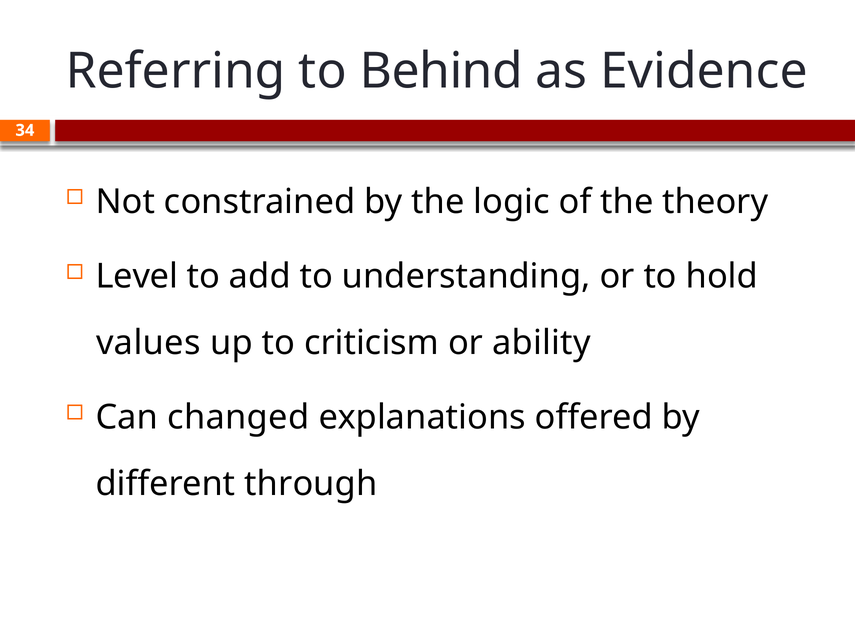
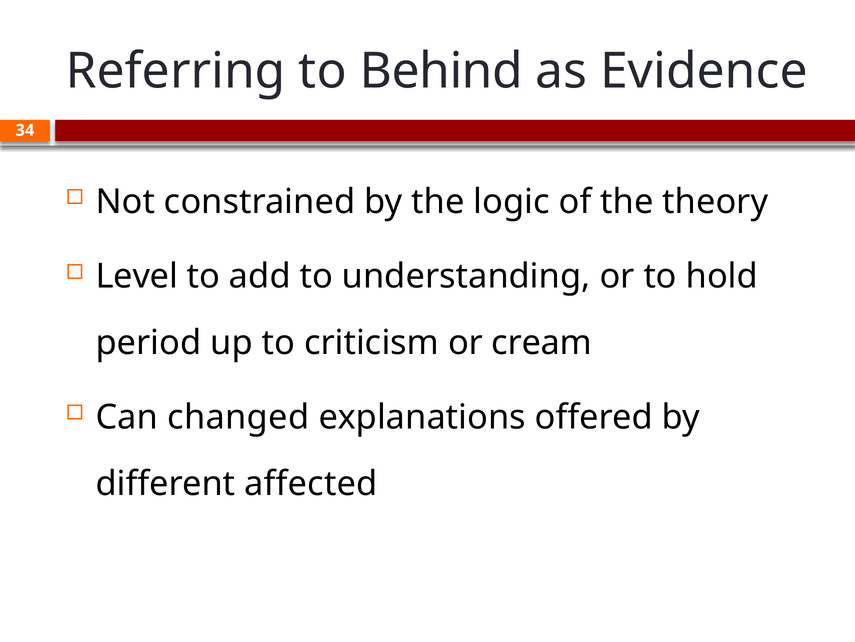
values: values -> period
ability: ability -> cream
through: through -> affected
